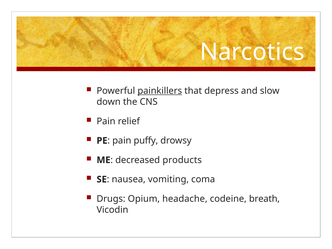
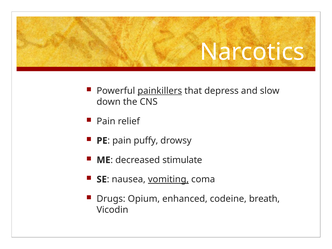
products: products -> stimulate
vomiting underline: none -> present
headache: headache -> enhanced
